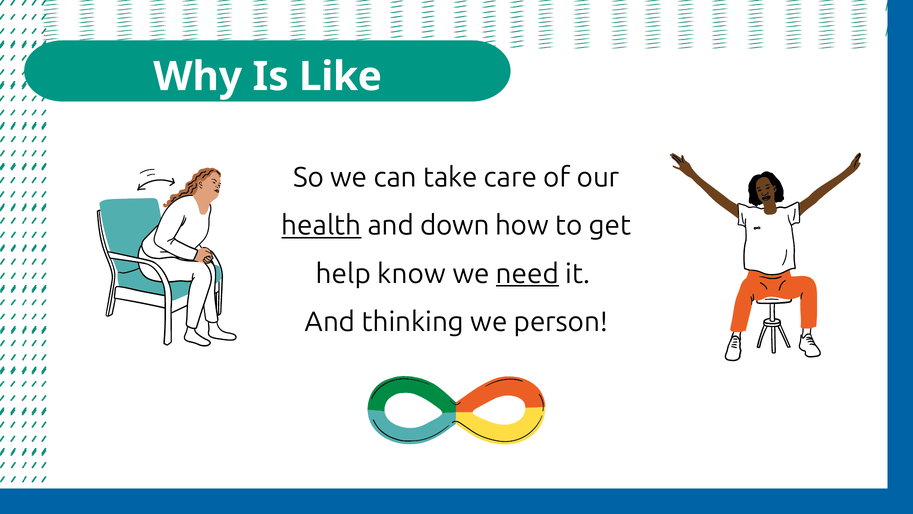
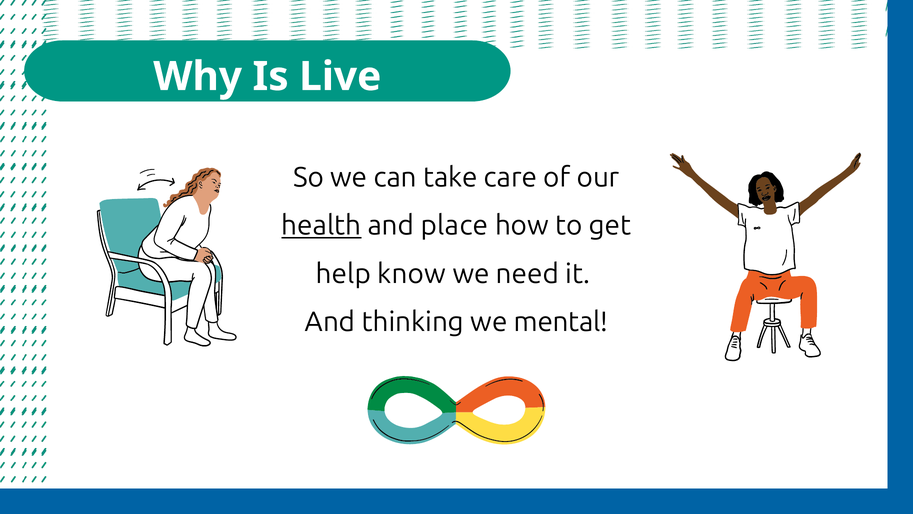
Like: Like -> Live
down: down -> place
need underline: present -> none
person: person -> mental
